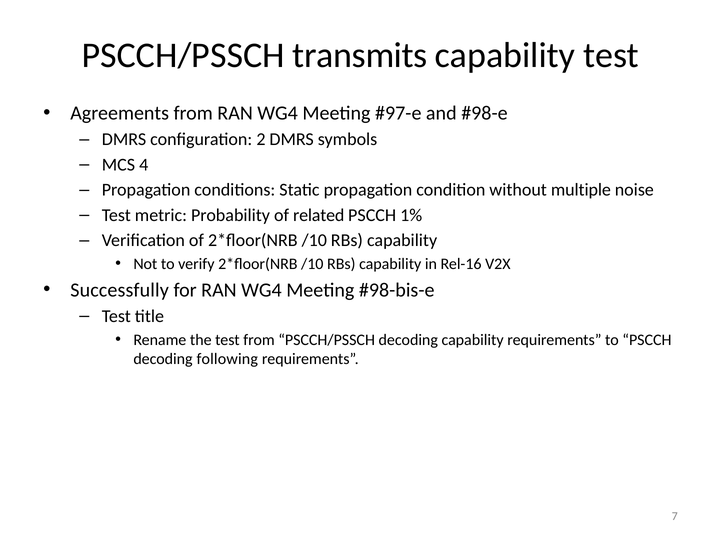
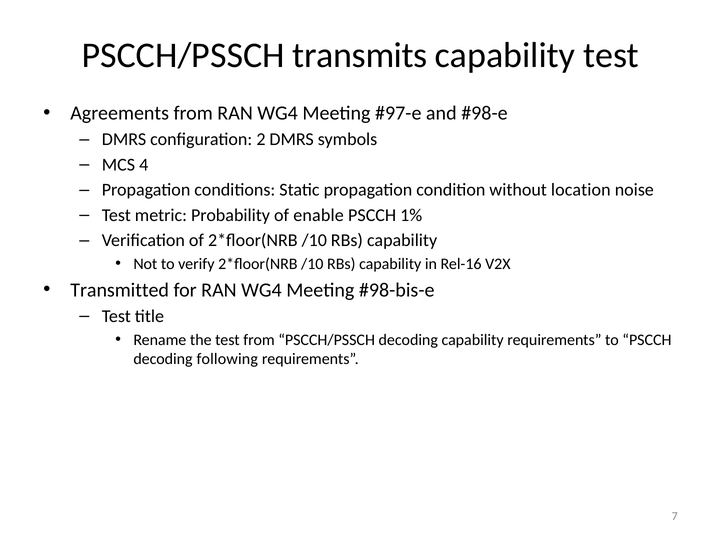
multiple: multiple -> location
related: related -> enable
Successfully: Successfully -> Transmitted
